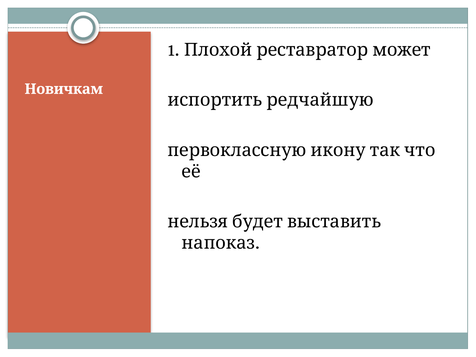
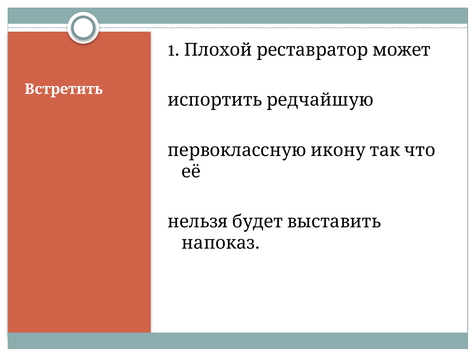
Новичкам: Новичкам -> Встретить
